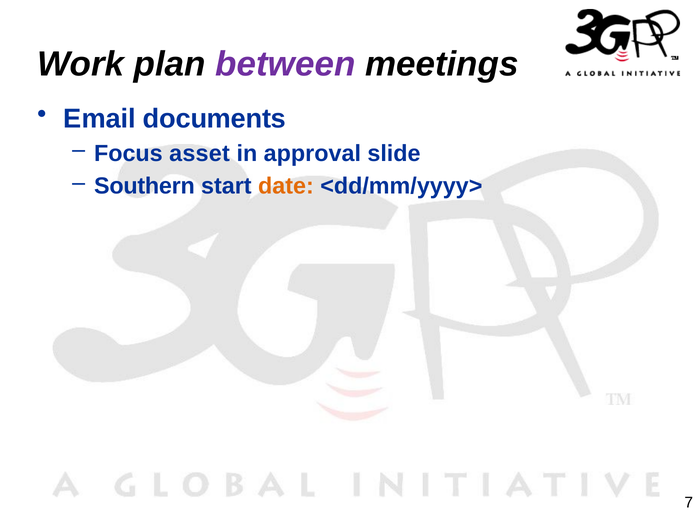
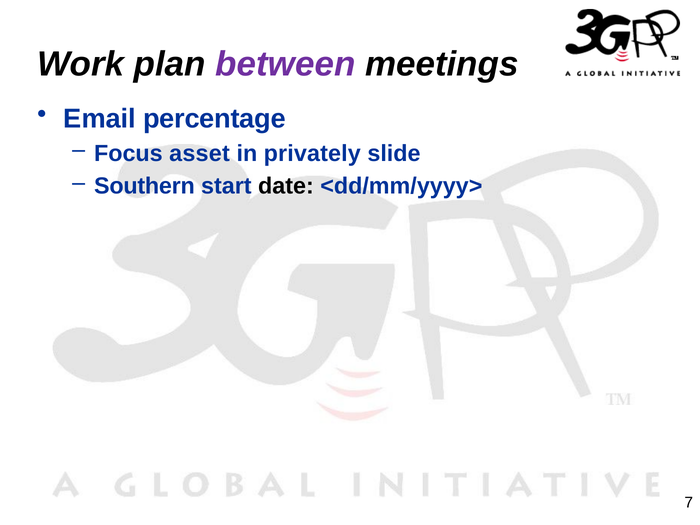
documents: documents -> percentage
approval: approval -> privately
date colour: orange -> black
